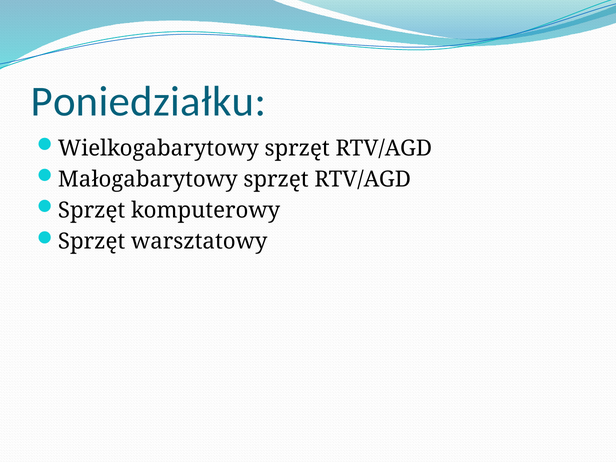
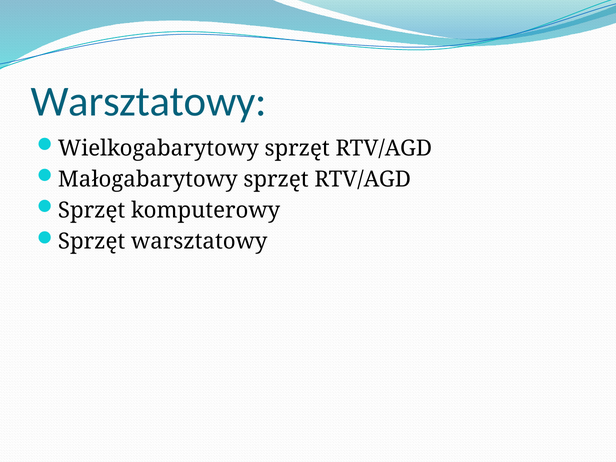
Poniedziałku at (148, 102): Poniedziałku -> Warsztatowy
